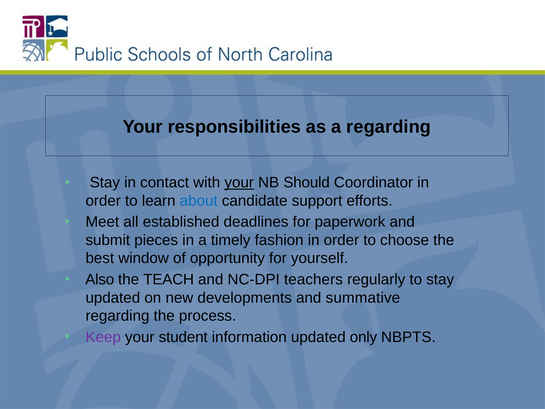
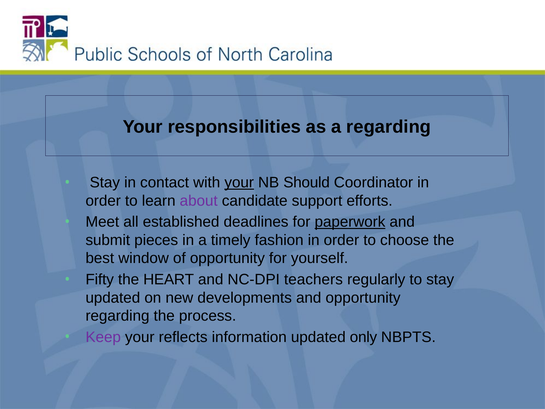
about colour: blue -> purple
paperwork underline: none -> present
Also: Also -> Fifty
TEACH: TEACH -> HEART
and summative: summative -> opportunity
student: student -> reflects
